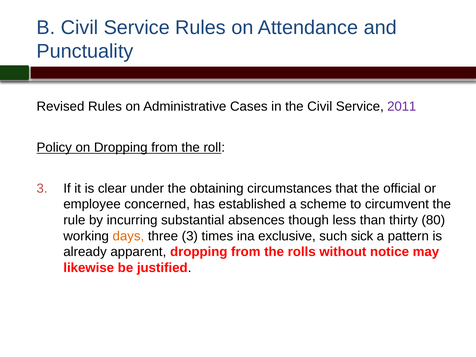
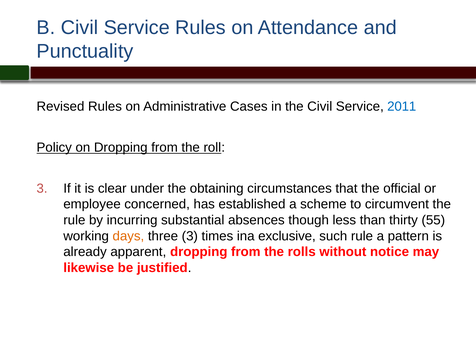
2011 colour: purple -> blue
80: 80 -> 55
such sick: sick -> rule
